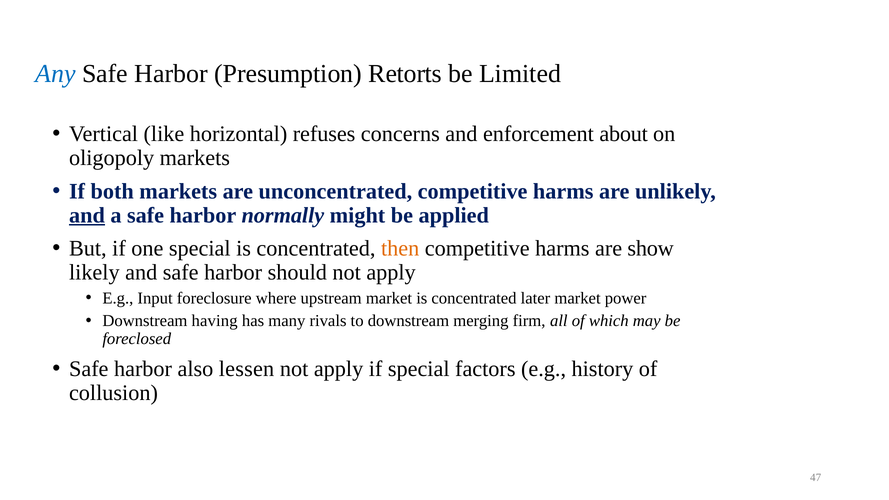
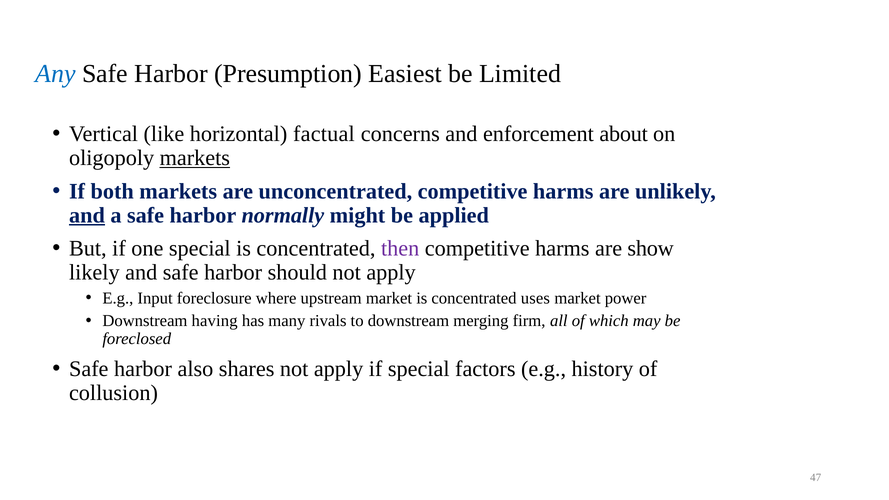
Retorts: Retorts -> Easiest
refuses: refuses -> factual
markets at (195, 158) underline: none -> present
then colour: orange -> purple
later: later -> uses
lessen: lessen -> shares
